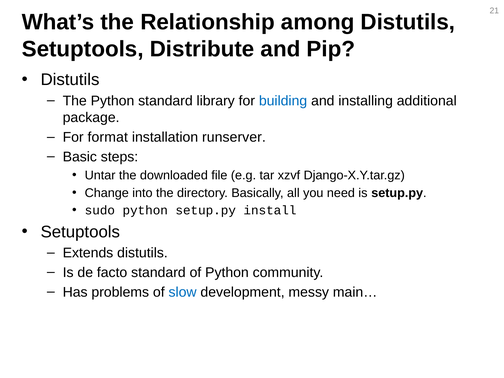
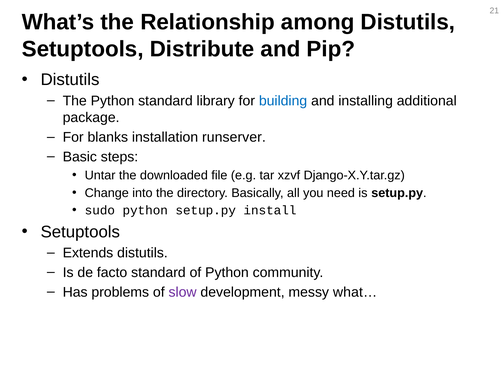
format: format -> blanks
slow colour: blue -> purple
main…: main… -> what…
